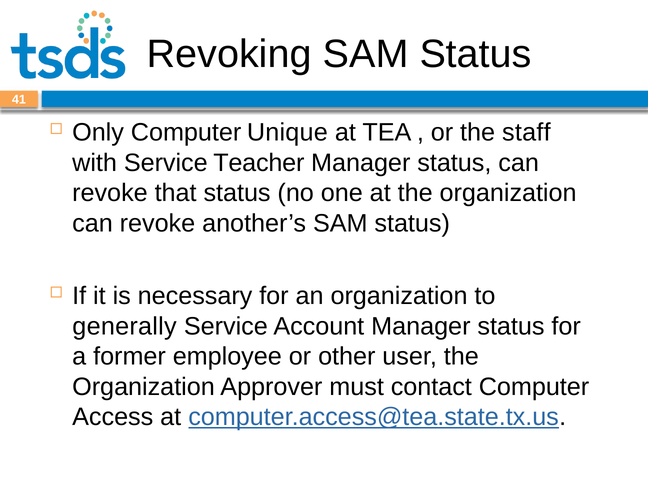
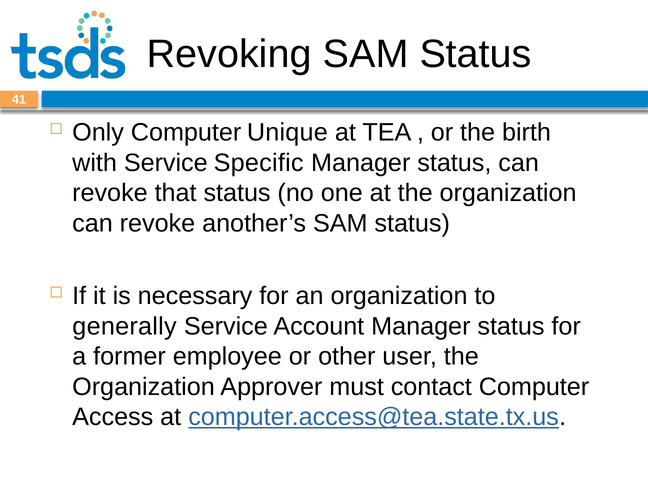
staff: staff -> birth
Teacher: Teacher -> Specific
